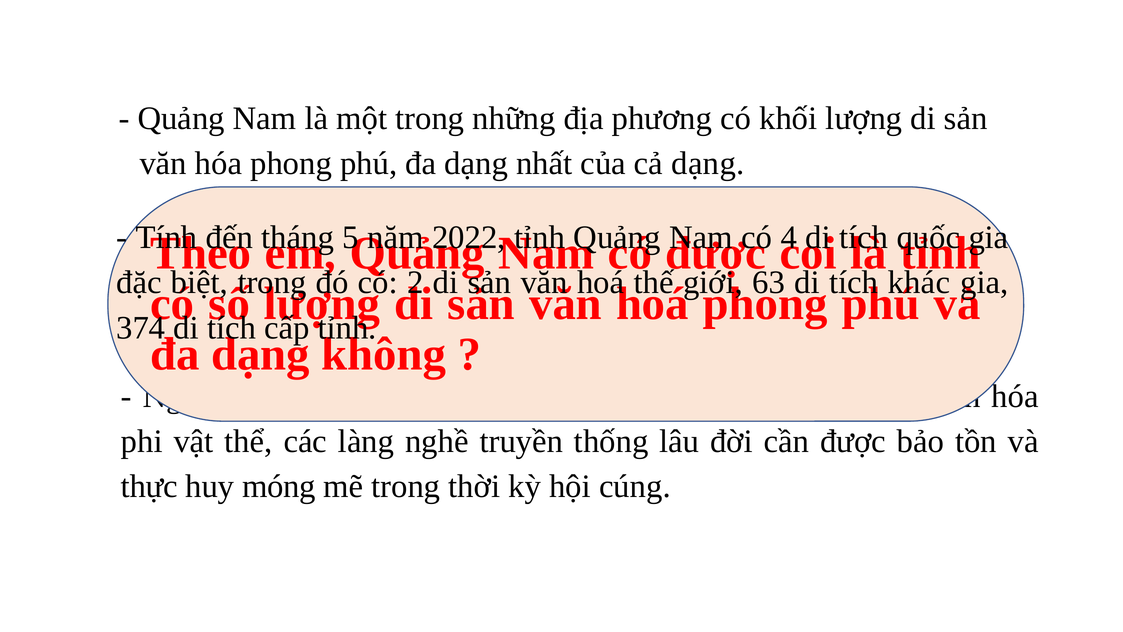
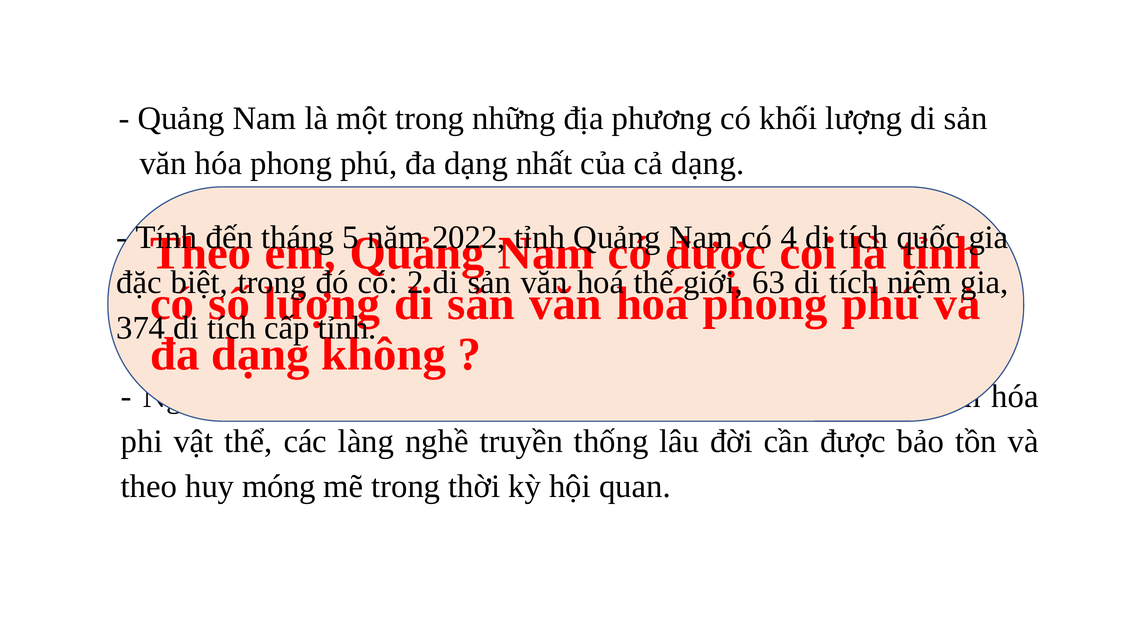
khác: khác -> niệm
thực at (149, 486): thực -> theo
cúng: cúng -> quan
